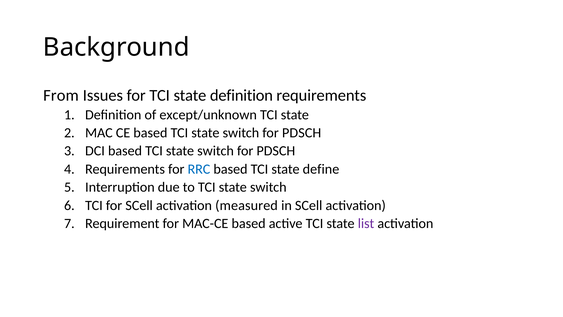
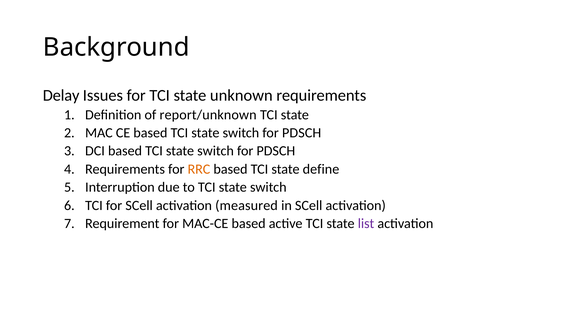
From: From -> Delay
state definition: definition -> unknown
except/unknown: except/unknown -> report/unknown
RRC colour: blue -> orange
